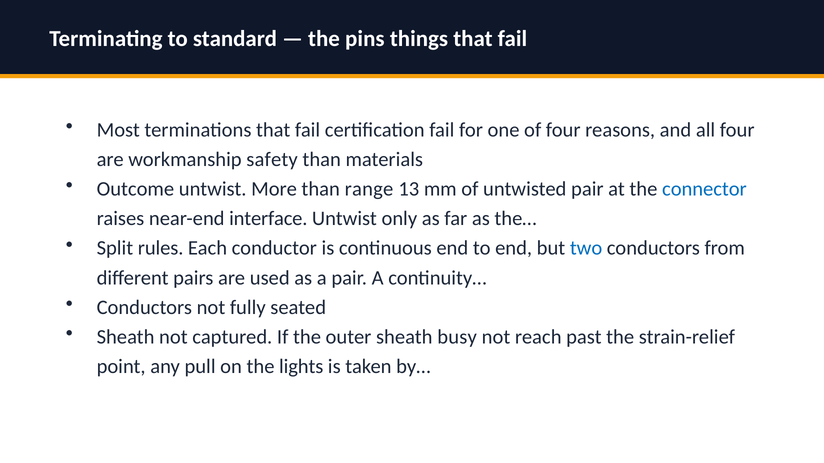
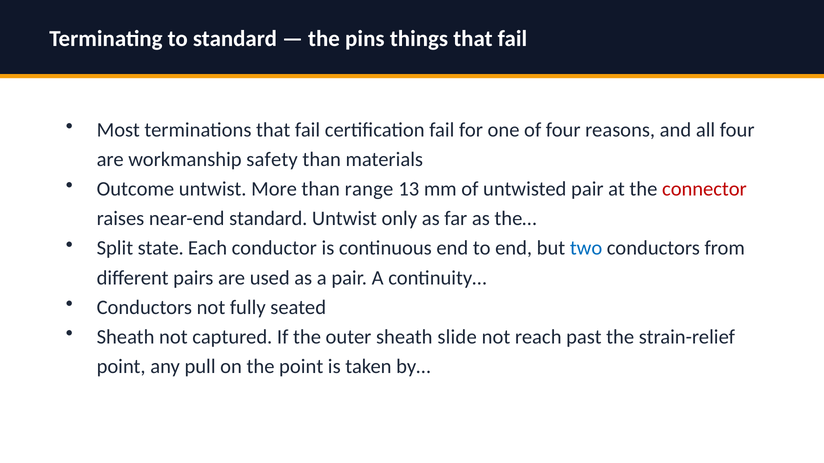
connector colour: blue -> red
near-end interface: interface -> standard
rules: rules -> state
busy: busy -> slide
the lights: lights -> point
